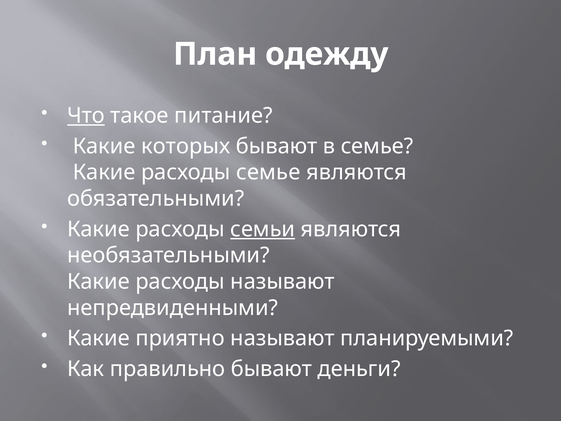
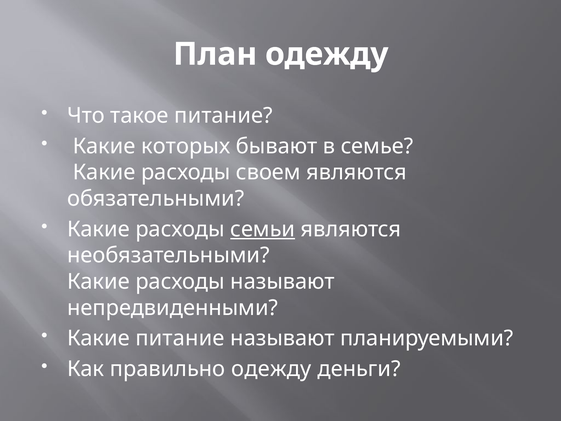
Что underline: present -> none
расходы семье: семье -> своем
Какие приятно: приятно -> питание
правильно бывают: бывают -> одежду
